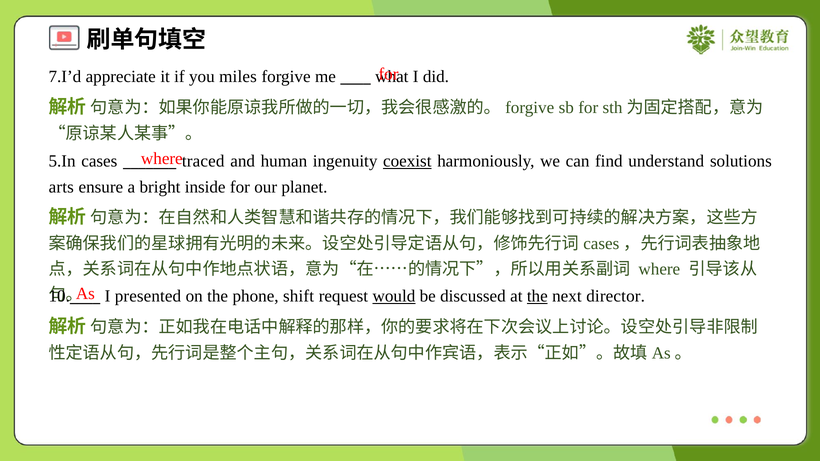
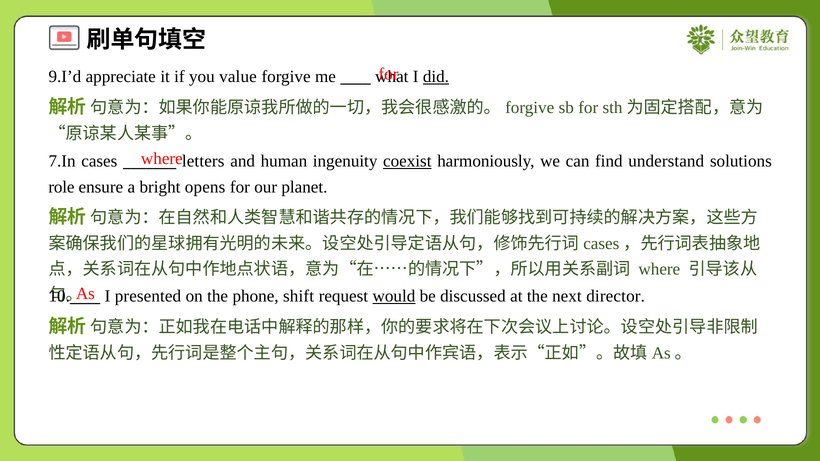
7.I’d: 7.I’d -> 9.I’d
miles: miles -> value
did underline: none -> present
5.In: 5.In -> 7.In
traced: traced -> letters
arts: arts -> role
inside: inside -> opens
the at (537, 296) underline: present -> none
